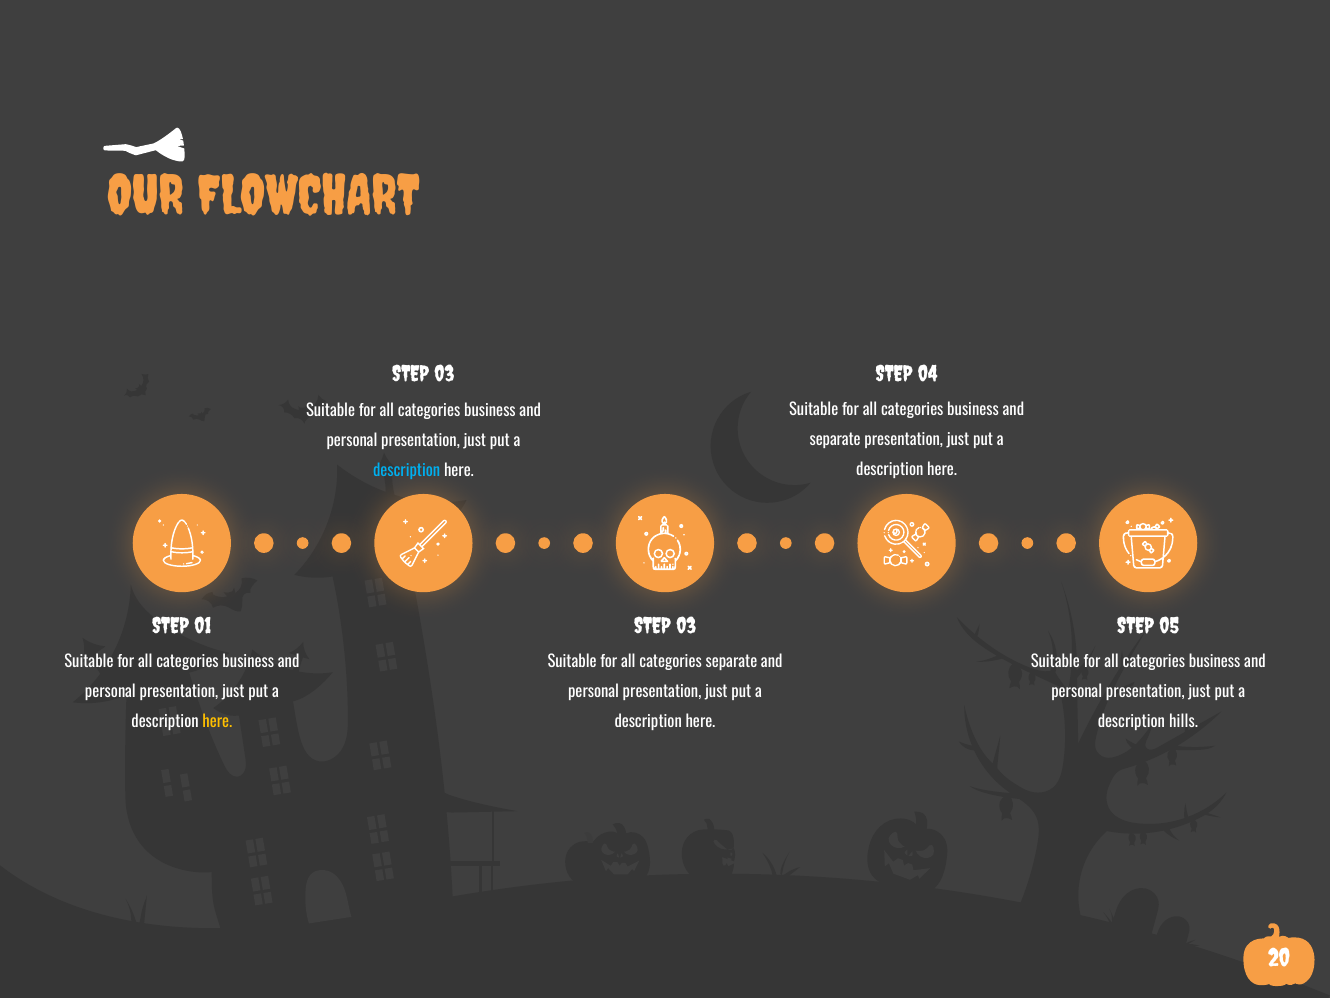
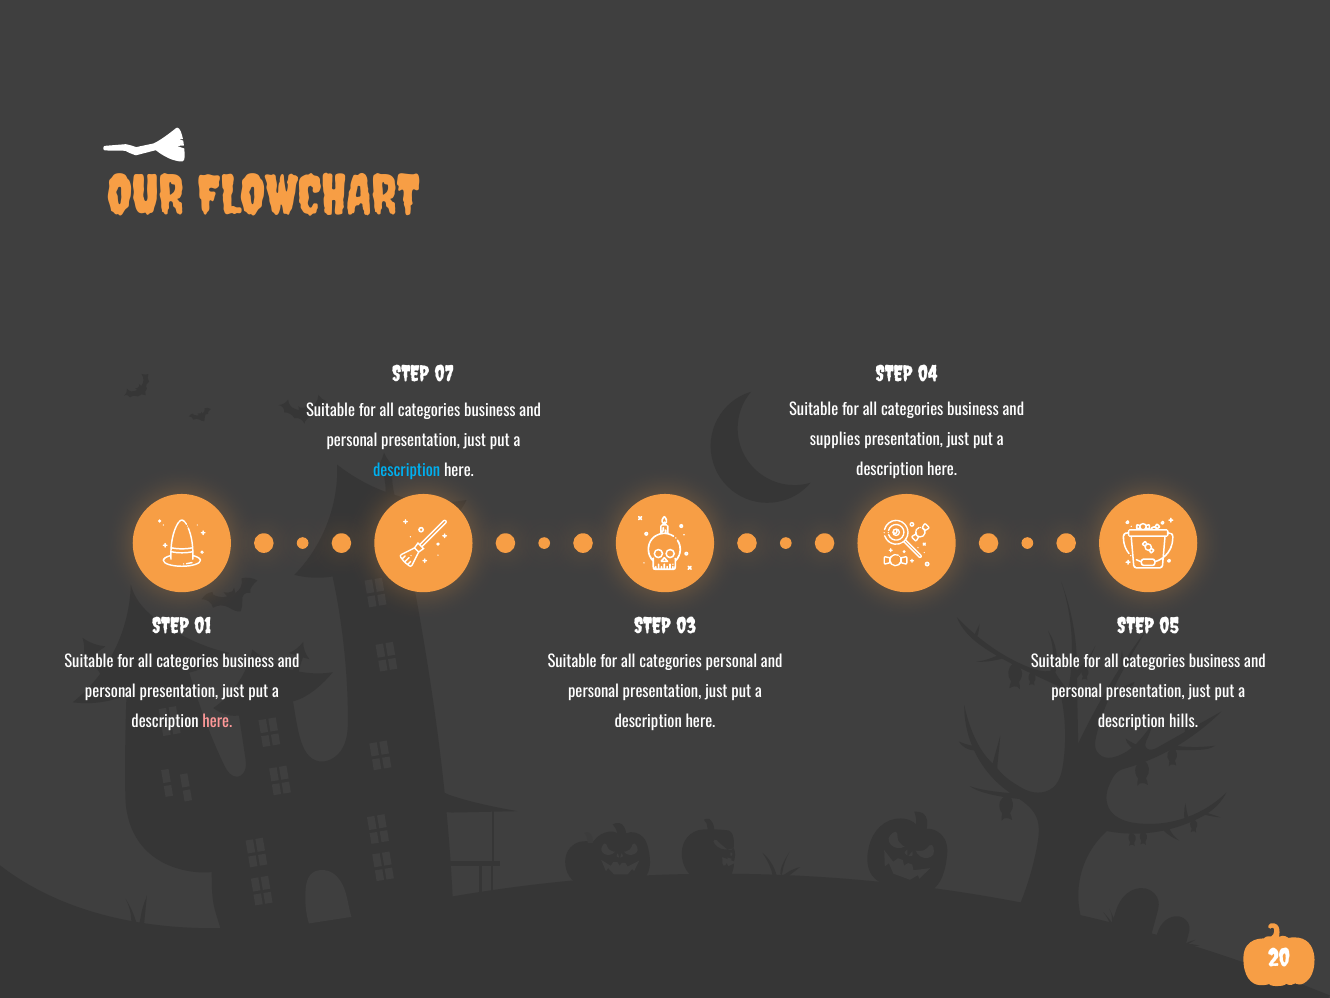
03 at (444, 374): 03 -> 07
separate at (835, 440): separate -> supplies
categories separate: separate -> personal
here at (217, 722) colour: yellow -> pink
